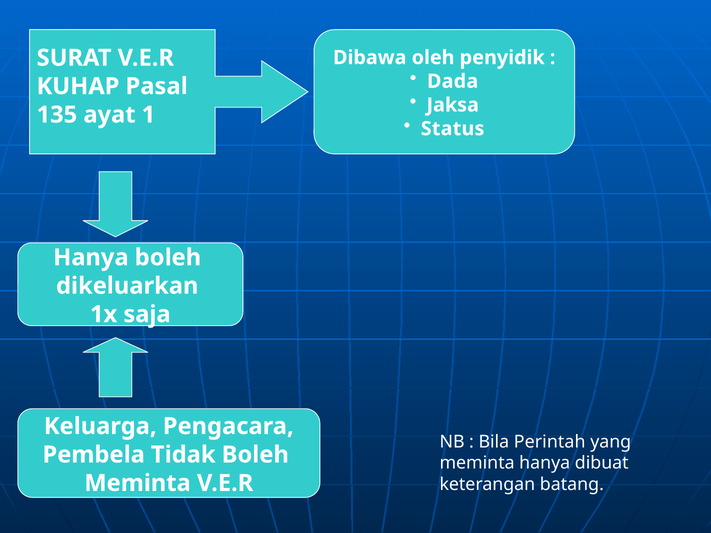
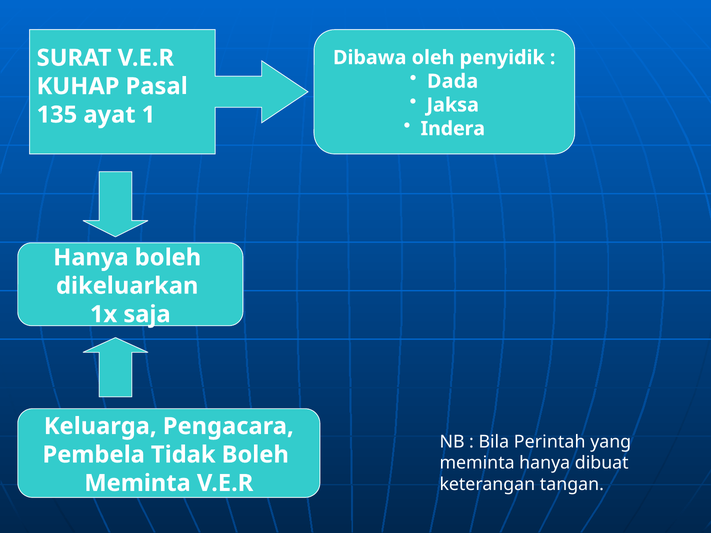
Status: Status -> Indera
batang: batang -> tangan
